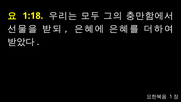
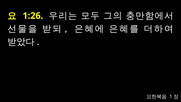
1:18: 1:18 -> 1:26
